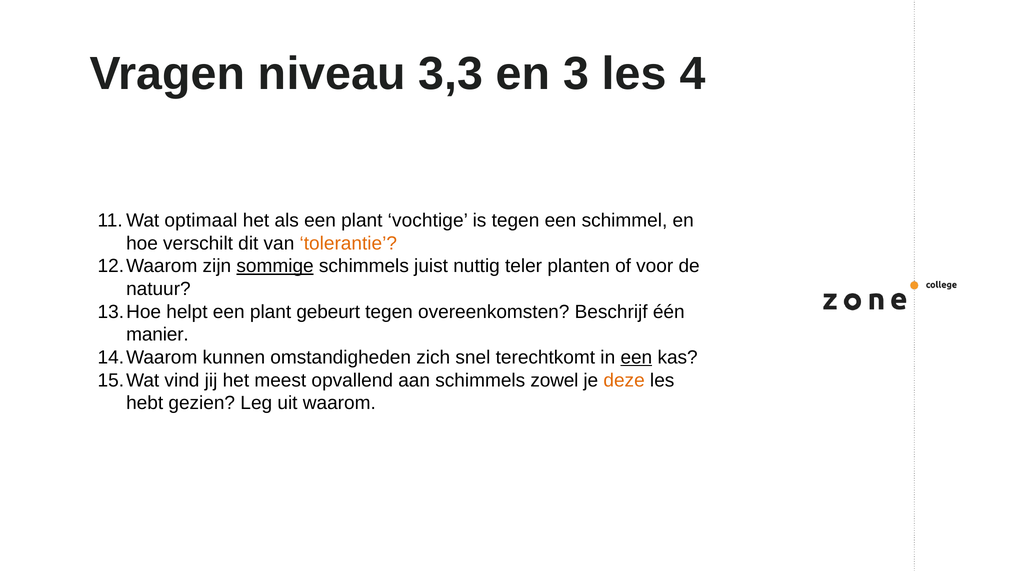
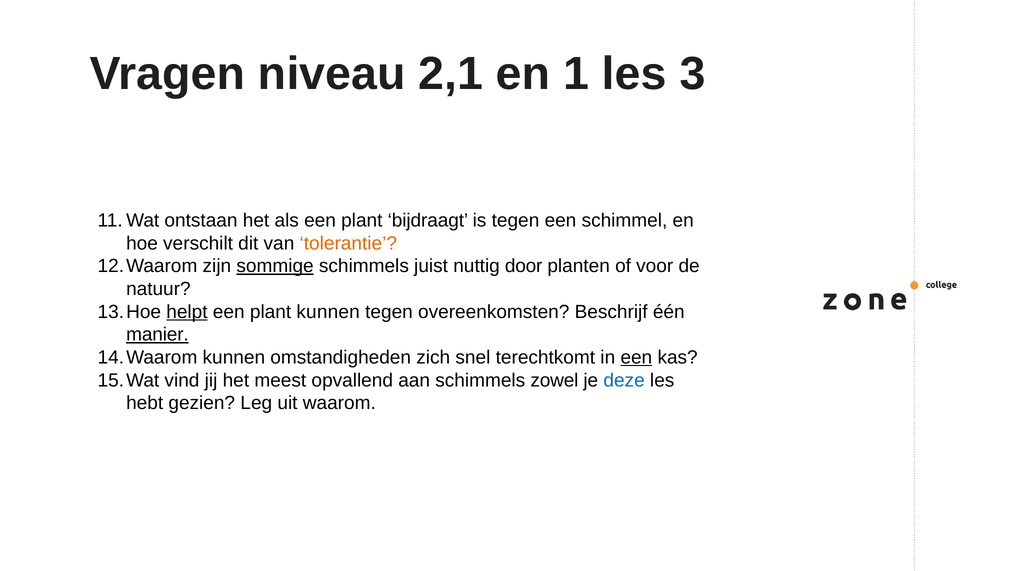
3,3: 3,3 -> 2,1
3: 3 -> 1
4: 4 -> 3
optimaal: optimaal -> ontstaan
vochtige: vochtige -> bijdraagt
teler: teler -> door
helpt underline: none -> present
plant gebeurt: gebeurt -> kunnen
manier underline: none -> present
deze colour: orange -> blue
